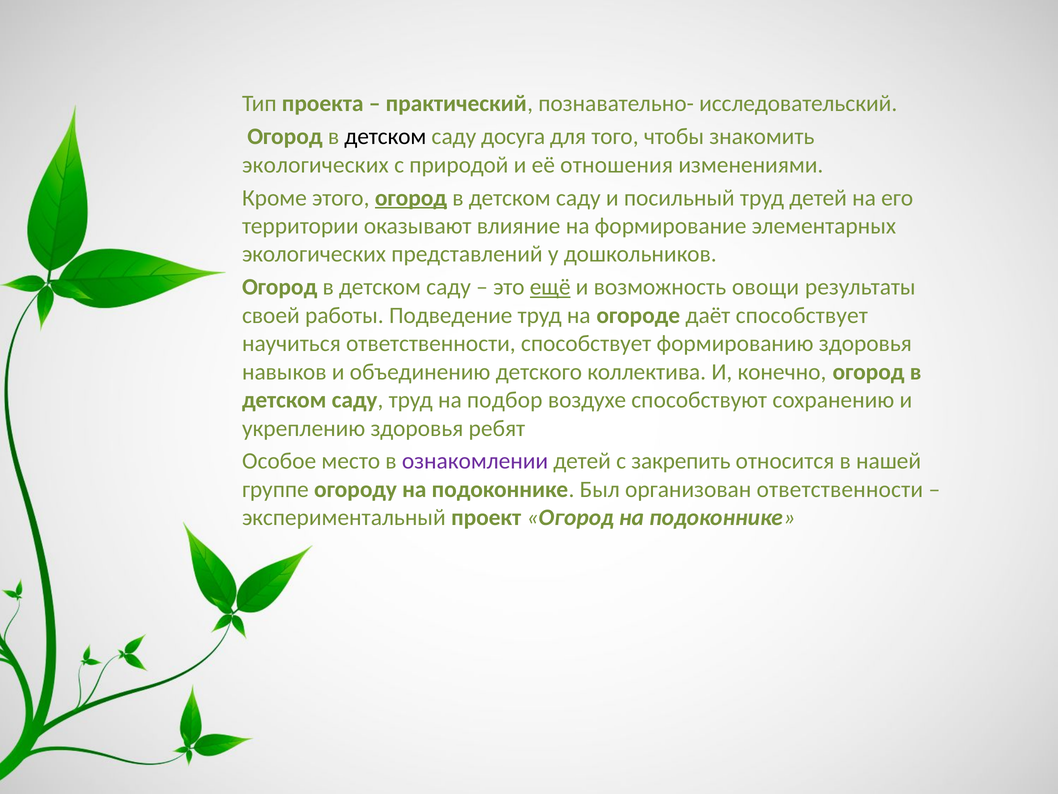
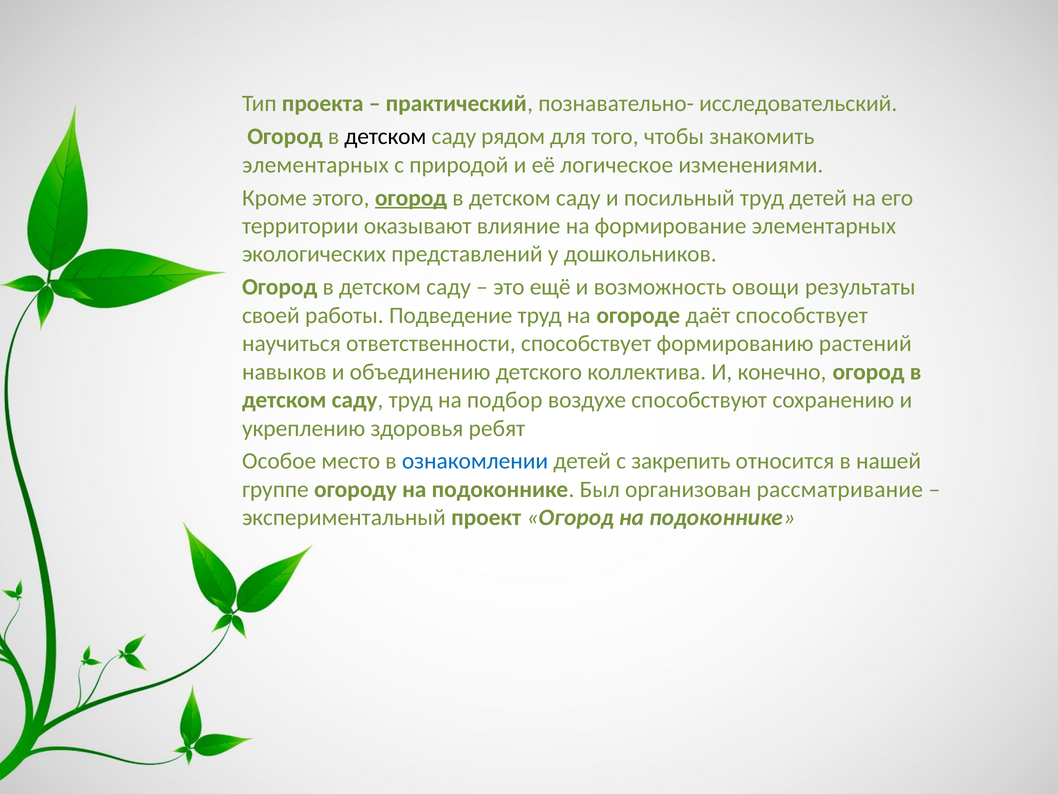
досуга: досуга -> рядом
экологических at (315, 165): экологических -> элементарных
отношения: отношения -> логическое
ещё underline: present -> none
формированию здоровья: здоровья -> растений
ознакомлении colour: purple -> blue
организован ответственности: ответственности -> рассматривание
